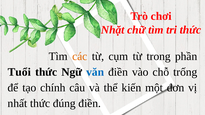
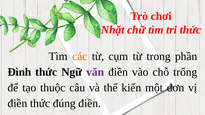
Tuổi: Tuổi -> Đình
văn colour: blue -> purple
chính: chính -> thuộc
nhất at (17, 104): nhất -> điền
